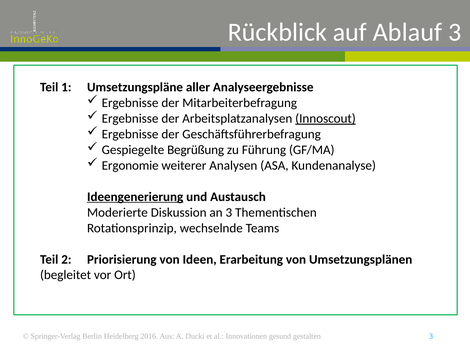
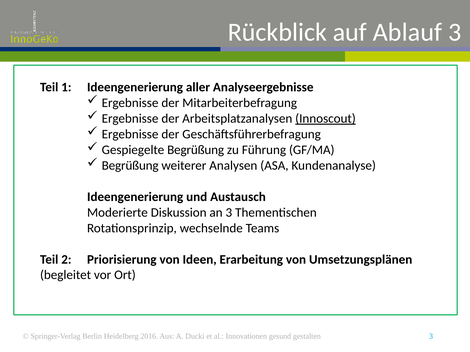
1 Umsetzungspläne: Umsetzungspläne -> Ideengenerierung
Ergonomie at (130, 166): Ergonomie -> Begrüßung
Ideengenerierung at (135, 197) underline: present -> none
